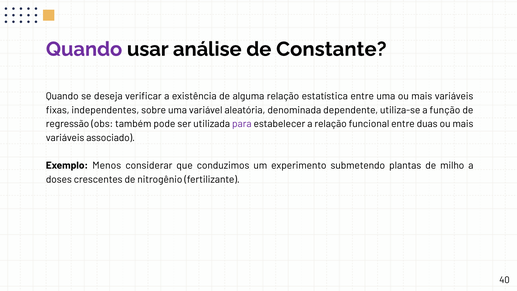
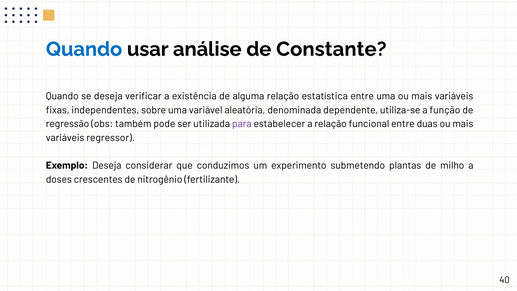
Quando at (84, 49) colour: purple -> blue
associado: associado -> regressor
Exemplo Menos: Menos -> Deseja
